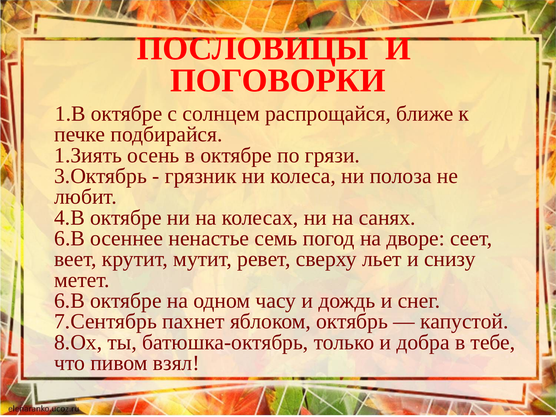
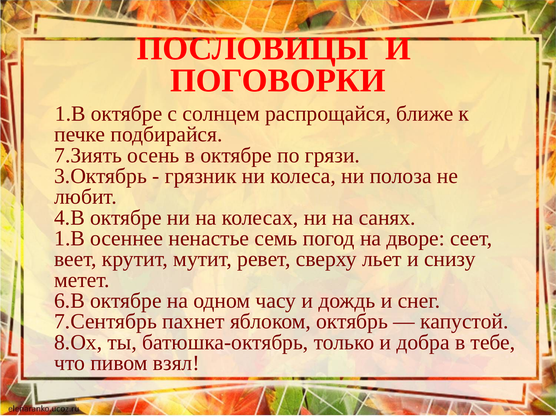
1.Зиять: 1.Зиять -> 7.Зиять
6.В at (70, 238): 6.В -> 1.В
